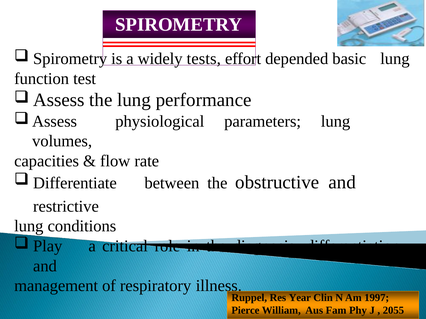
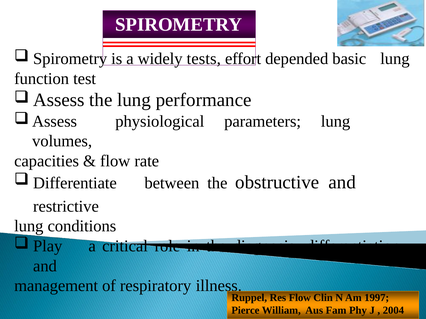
Res Year: Year -> Flow
2055: 2055 -> 2004
